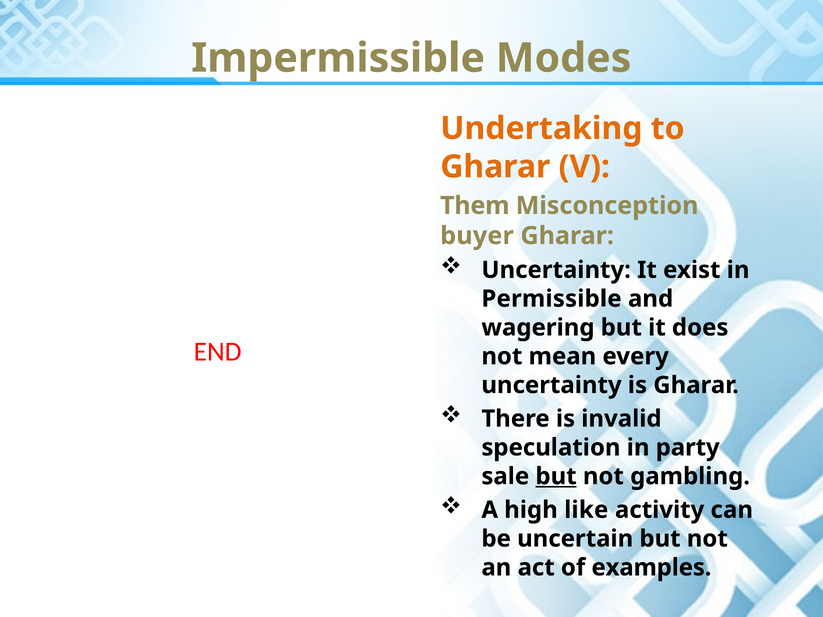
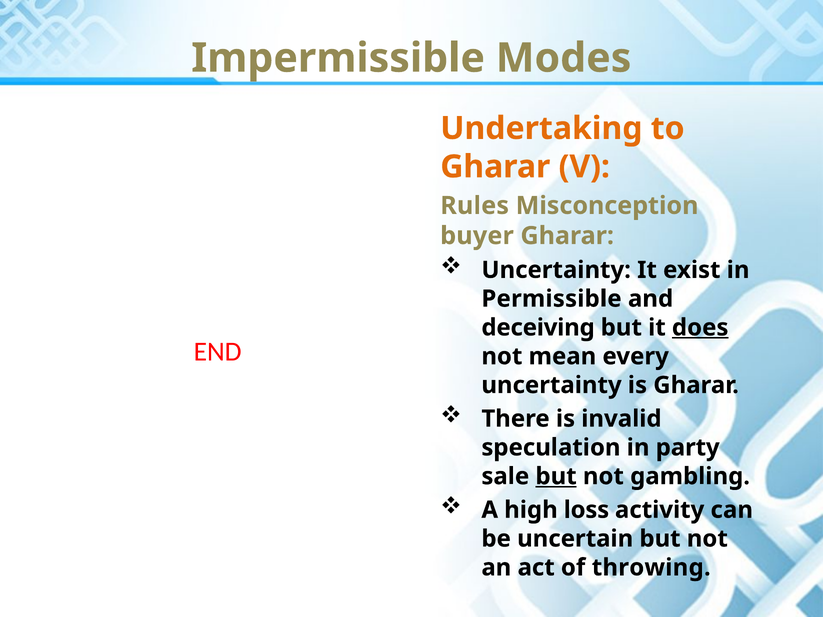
Them: Them -> Rules
wagering: wagering -> deceiving
does underline: none -> present
like: like -> loss
examples: examples -> throwing
